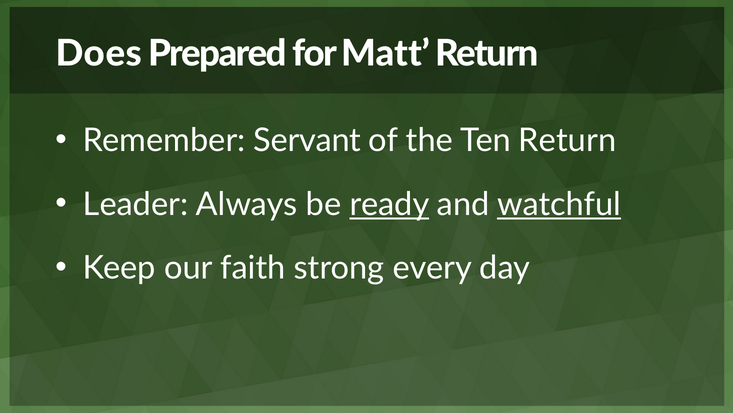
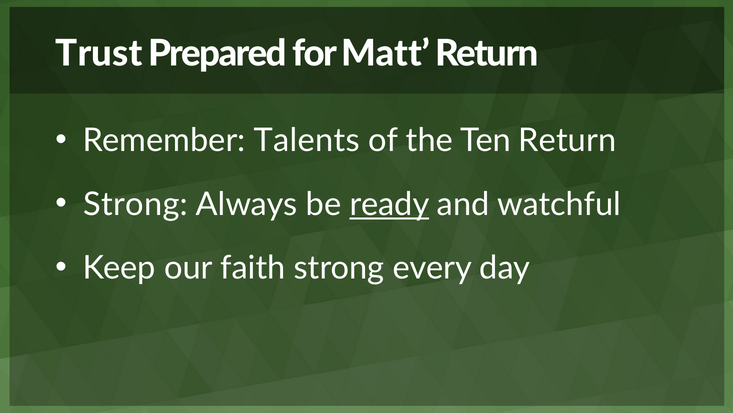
Does: Does -> Trust
Servant: Servant -> Talents
Leader at (136, 204): Leader -> Strong
watchful underline: present -> none
